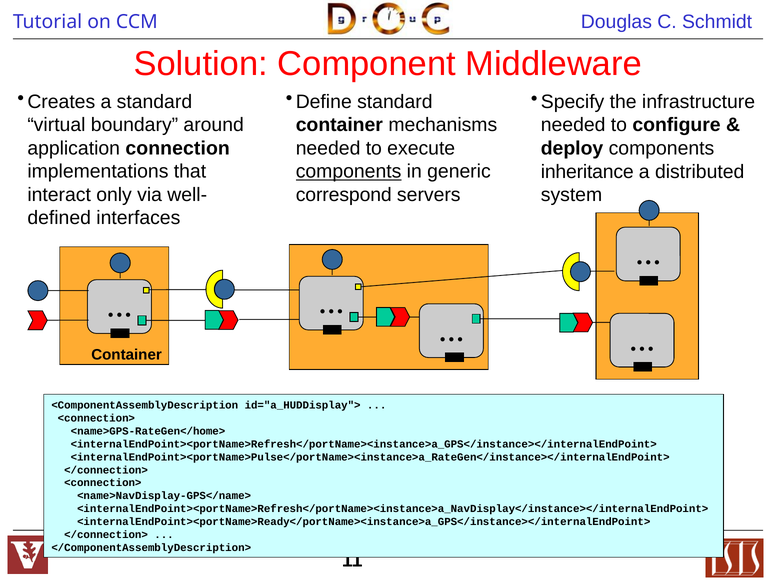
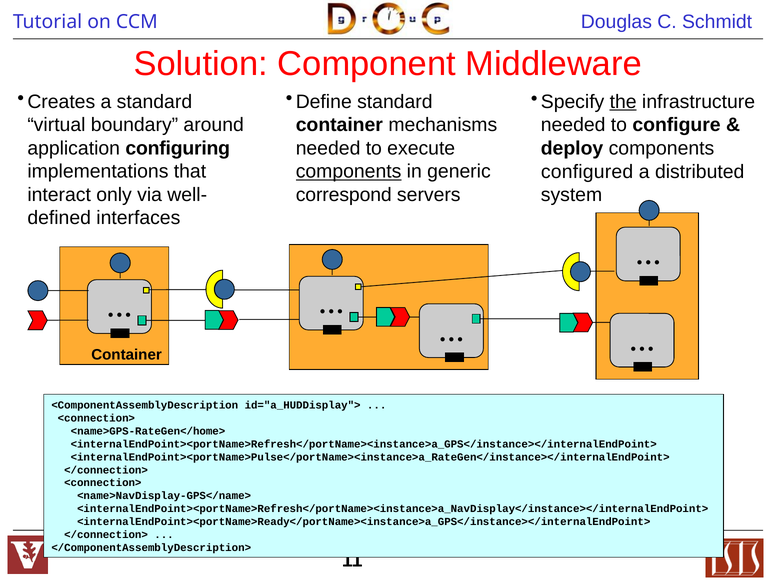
the underline: none -> present
connection: connection -> configuring
inheritance: inheritance -> configured
